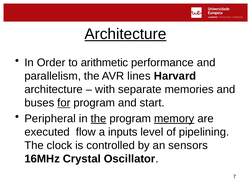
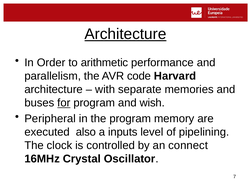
lines: lines -> code
start: start -> wish
the at (99, 118) underline: present -> none
memory underline: present -> none
flow: flow -> also
sensors: sensors -> connect
